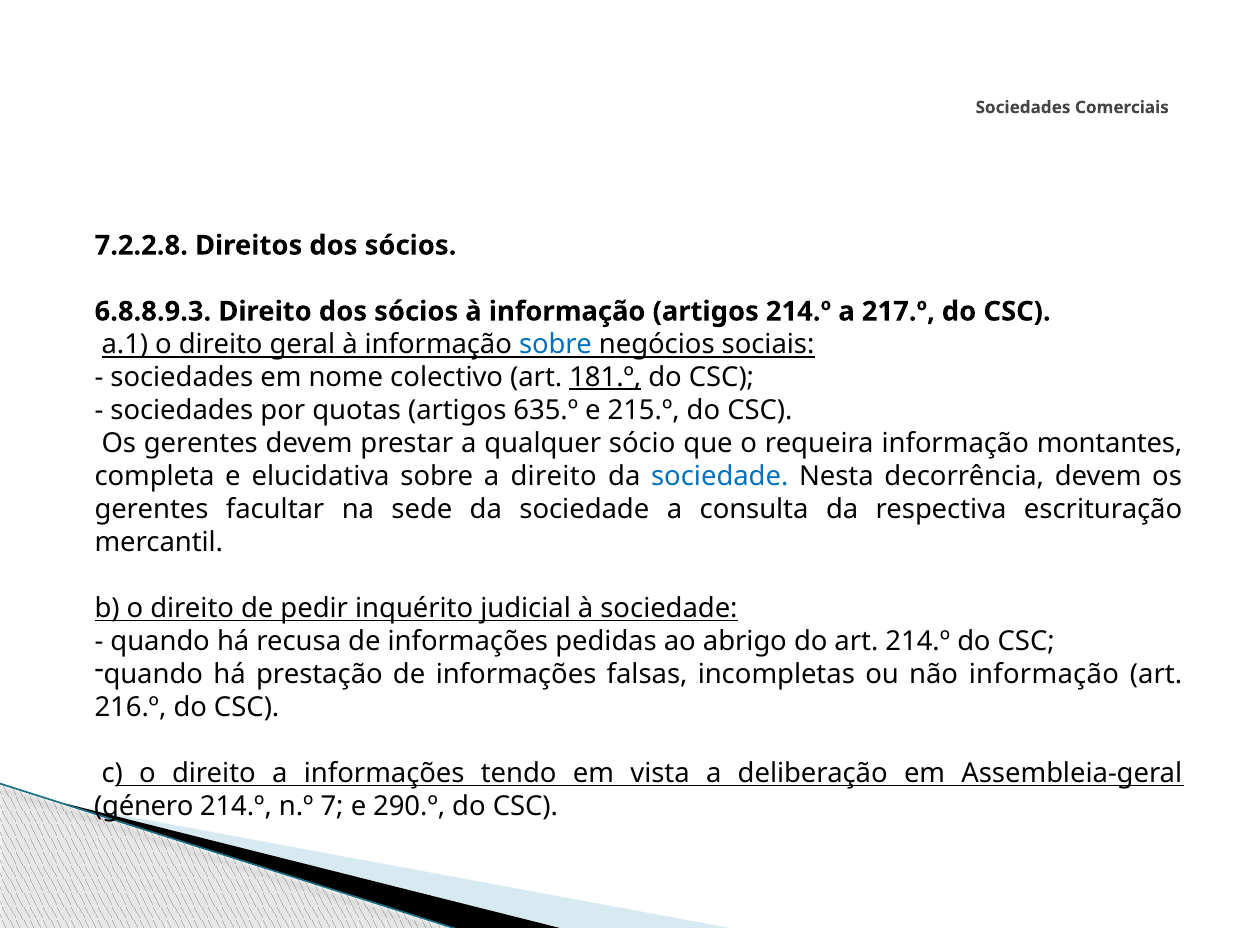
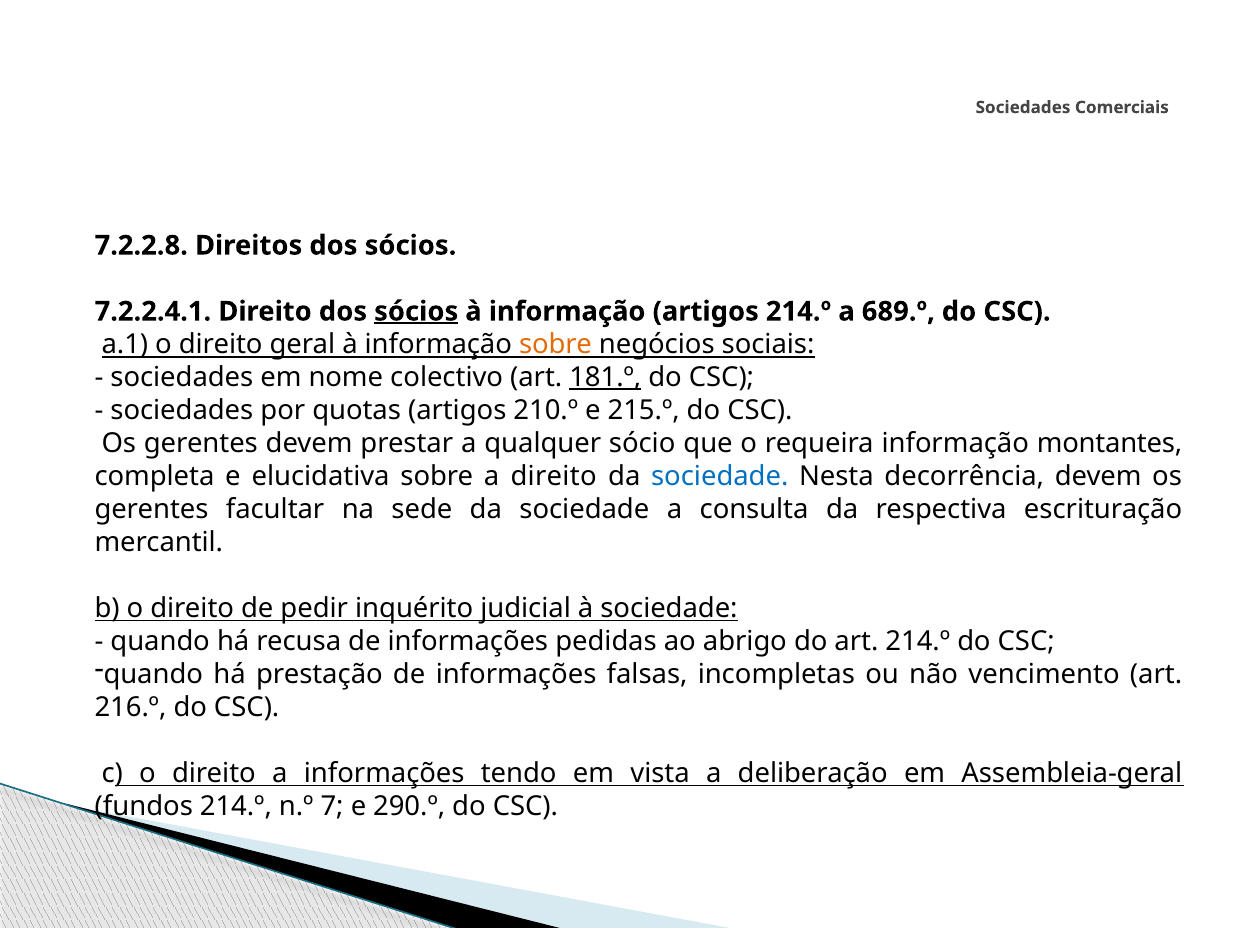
6.8.8.9.3: 6.8.8.9.3 -> 7.2.2.4.1
sócios at (416, 311) underline: none -> present
217.º: 217.º -> 689.º
sobre at (556, 344) colour: blue -> orange
635.º: 635.º -> 210.º
não informação: informação -> vencimento
género: género -> fundos
